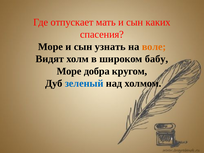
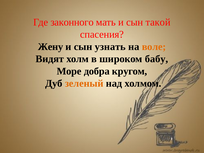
отпускает: отпускает -> законного
каких: каких -> такой
Море at (50, 47): Море -> Жену
зеленый colour: blue -> orange
